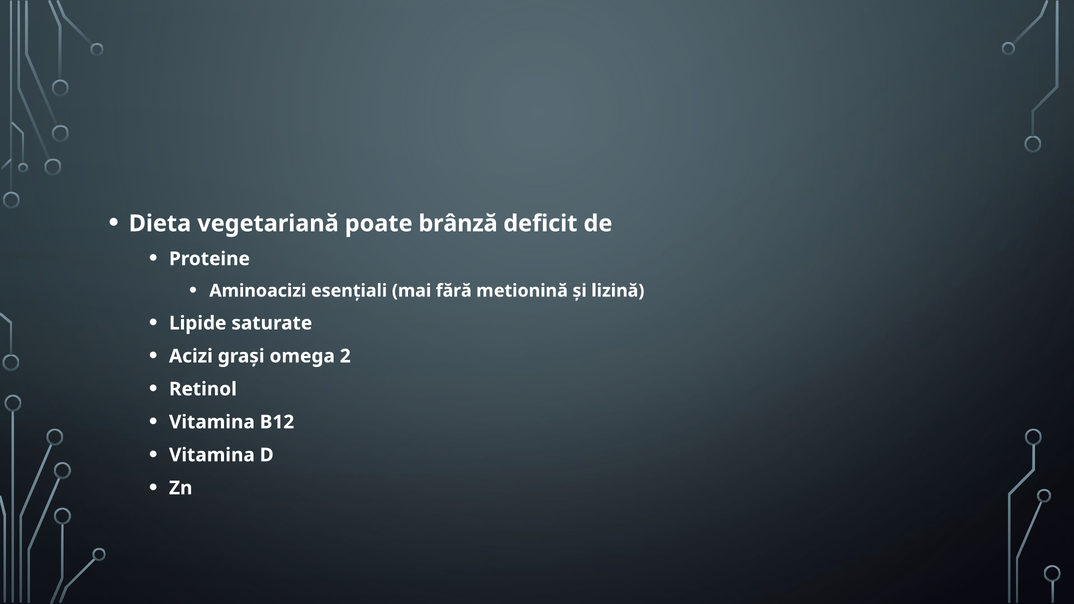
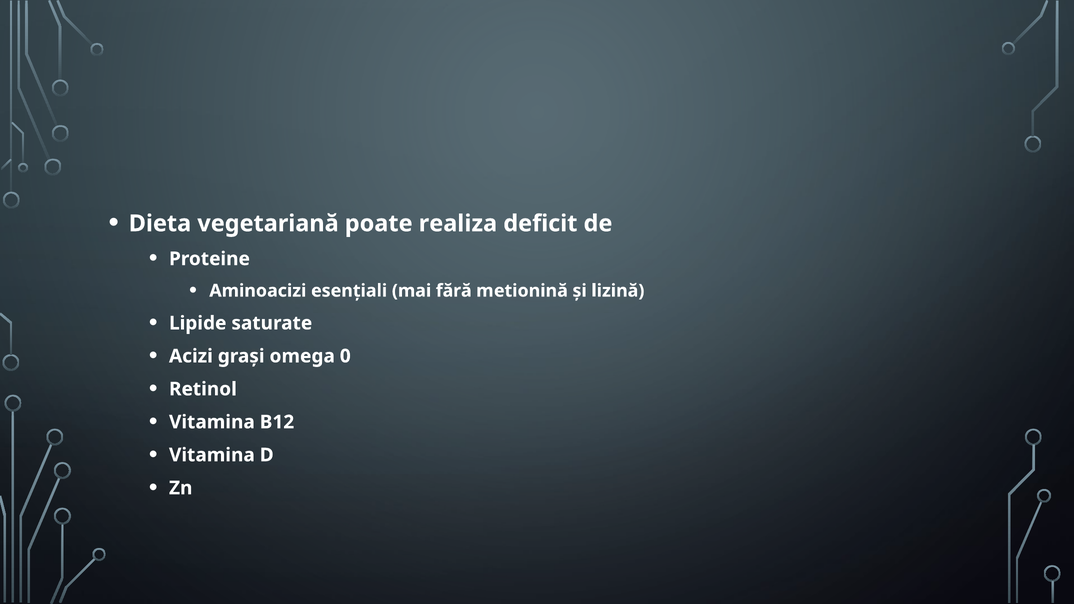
brânză: brânză -> realiza
2: 2 -> 0
